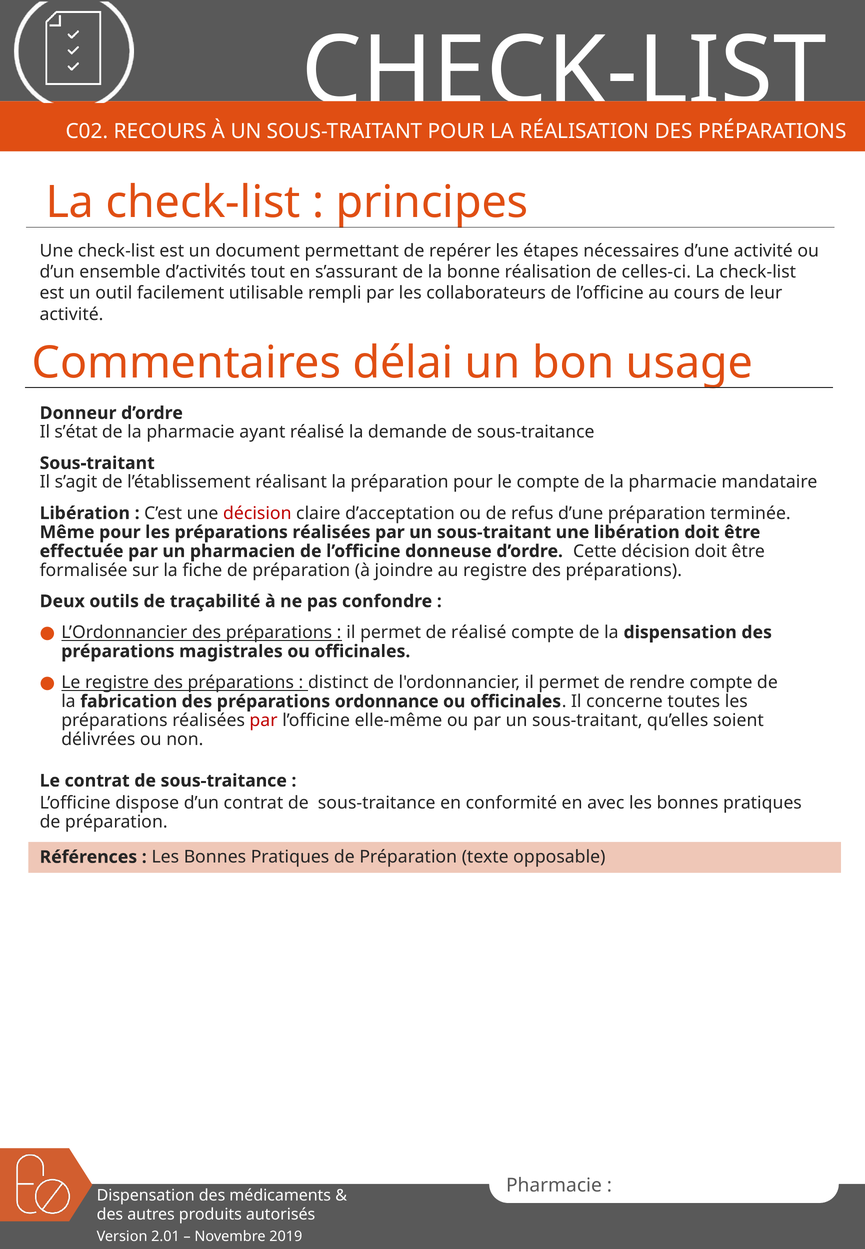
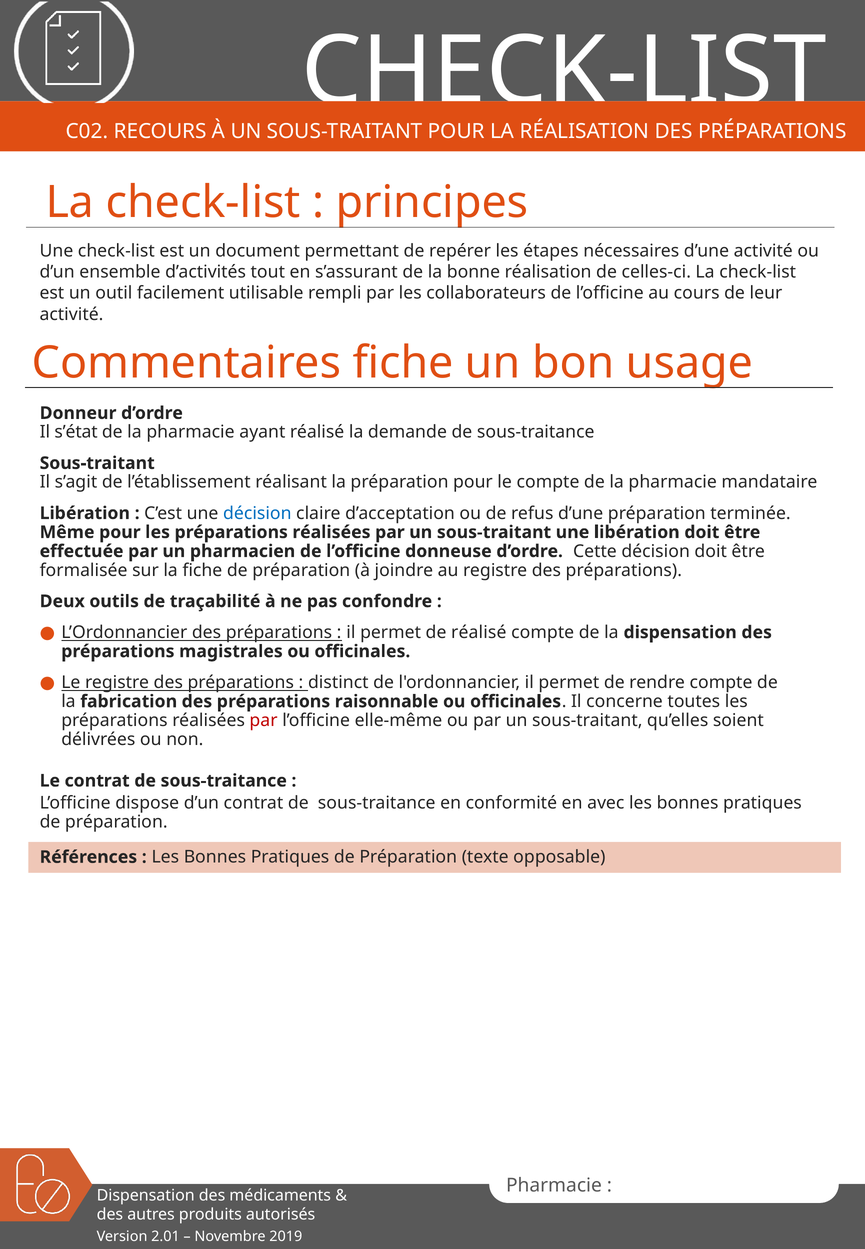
délai at (403, 363): délai -> fiche
décision at (257, 513) colour: red -> blue
ordonnance: ordonnance -> raisonnable
